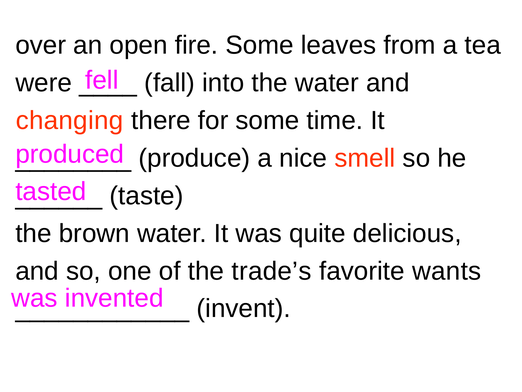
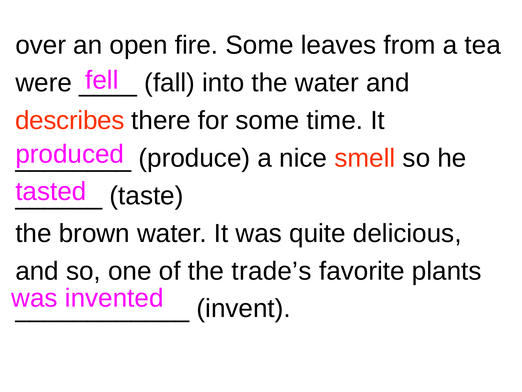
changing: changing -> describes
wants: wants -> plants
